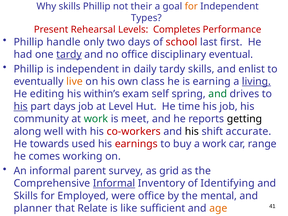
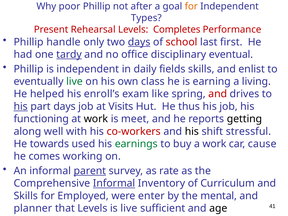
Why skills: skills -> poor
their: their -> after
days at (139, 42) underline: none -> present
daily tardy: tardy -> fields
live at (75, 81) colour: orange -> green
living at (256, 81) underline: present -> none
editing: editing -> helped
within’s: within’s -> enroll’s
self: self -> like
and at (218, 94) colour: green -> red
Level: Level -> Visits
time: time -> thus
community: community -> functioning
work at (96, 119) colour: green -> black
accurate: accurate -> stressful
earnings colour: red -> green
range: range -> cause
parent underline: none -> present
grid: grid -> rate
Identifying: Identifying -> Curriculum
were office: office -> enter
that Relate: Relate -> Levels
is like: like -> live
age colour: orange -> black
